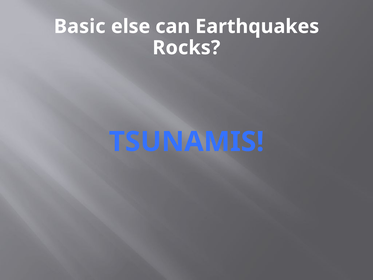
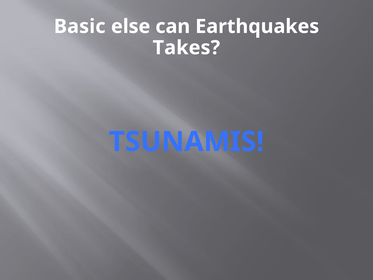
Rocks: Rocks -> Takes
